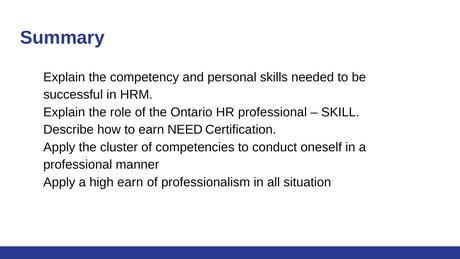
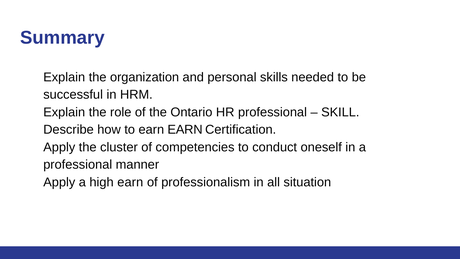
competency: competency -> organization
earn NEED: NEED -> EARN
